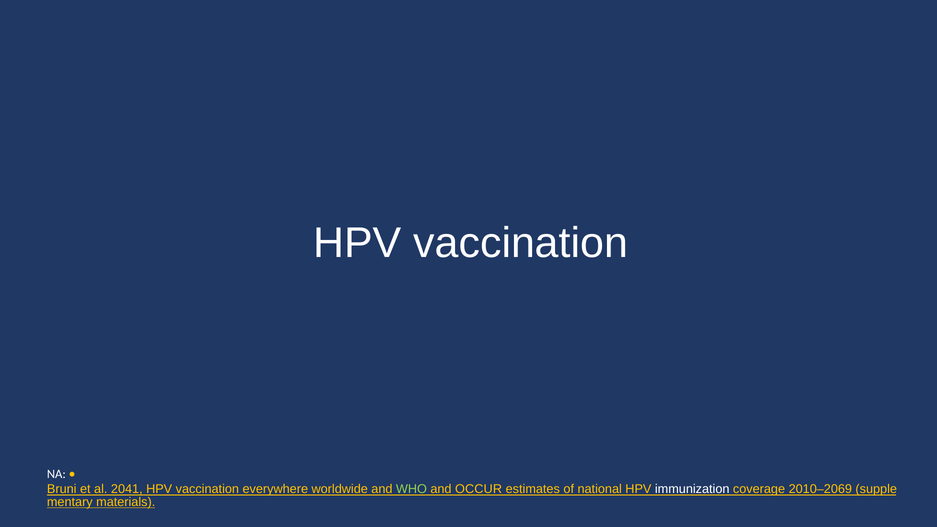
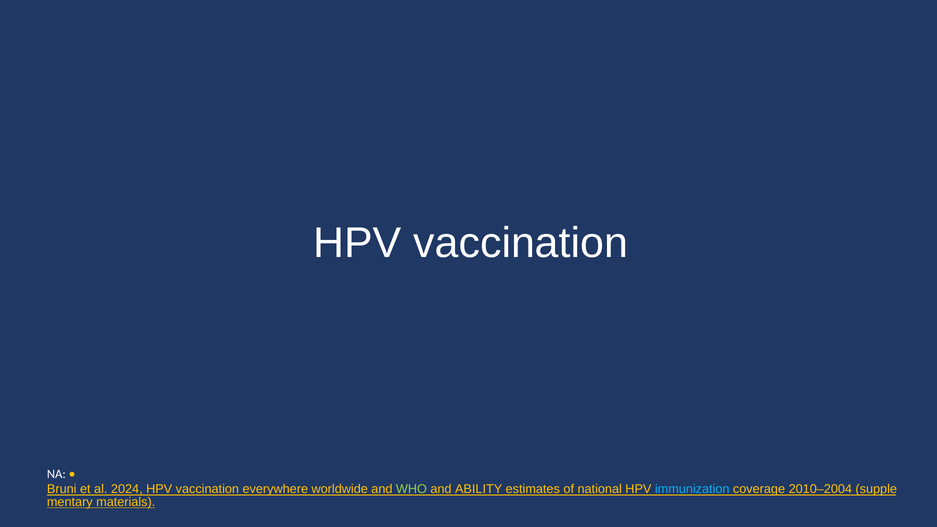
2041: 2041 -> 2024
OCCUR: OCCUR -> ABILITY
immunization colour: white -> light blue
2010–2069: 2010–2069 -> 2010–2004
